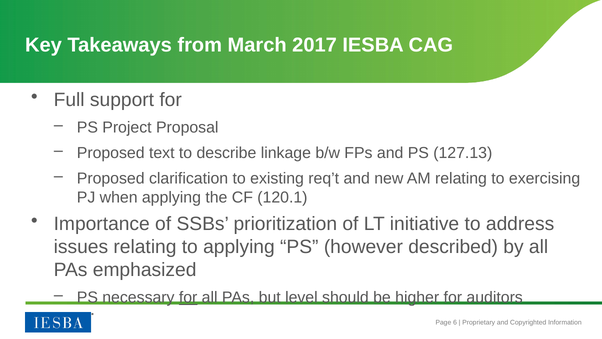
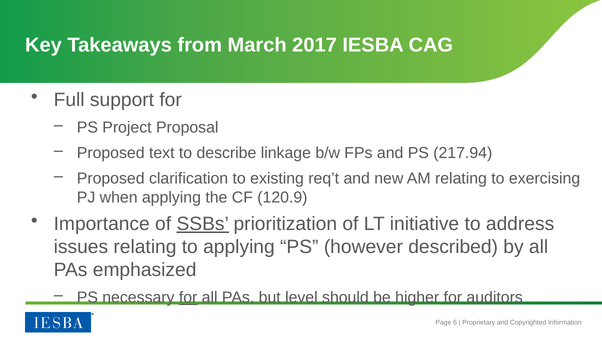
127.13: 127.13 -> 217.94
120.1: 120.1 -> 120.9
SSBs underline: none -> present
